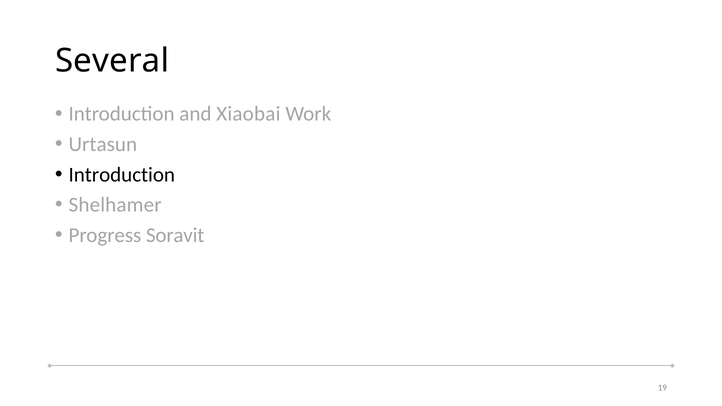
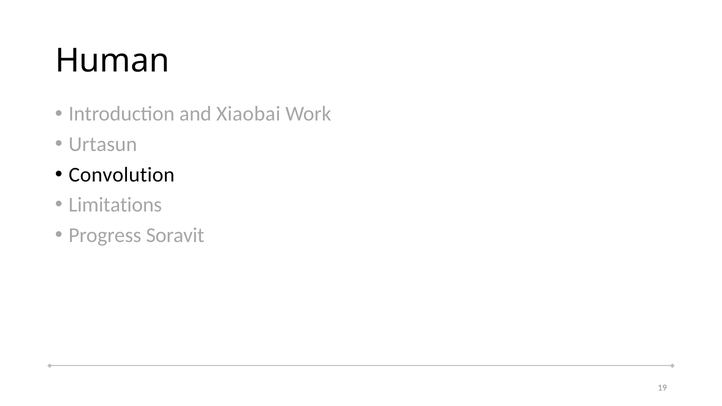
Several: Several -> Human
Introduction at (122, 175): Introduction -> Convolution
Shelhamer: Shelhamer -> Limitations
